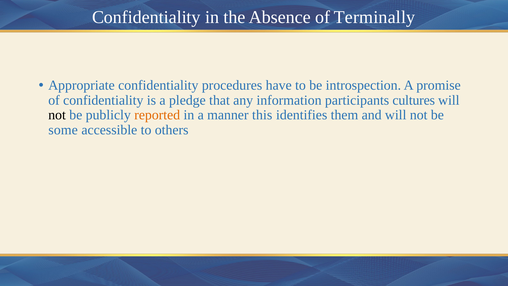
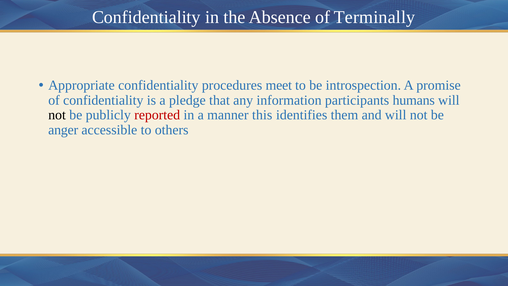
have: have -> meet
cultures: cultures -> humans
reported colour: orange -> red
some: some -> anger
